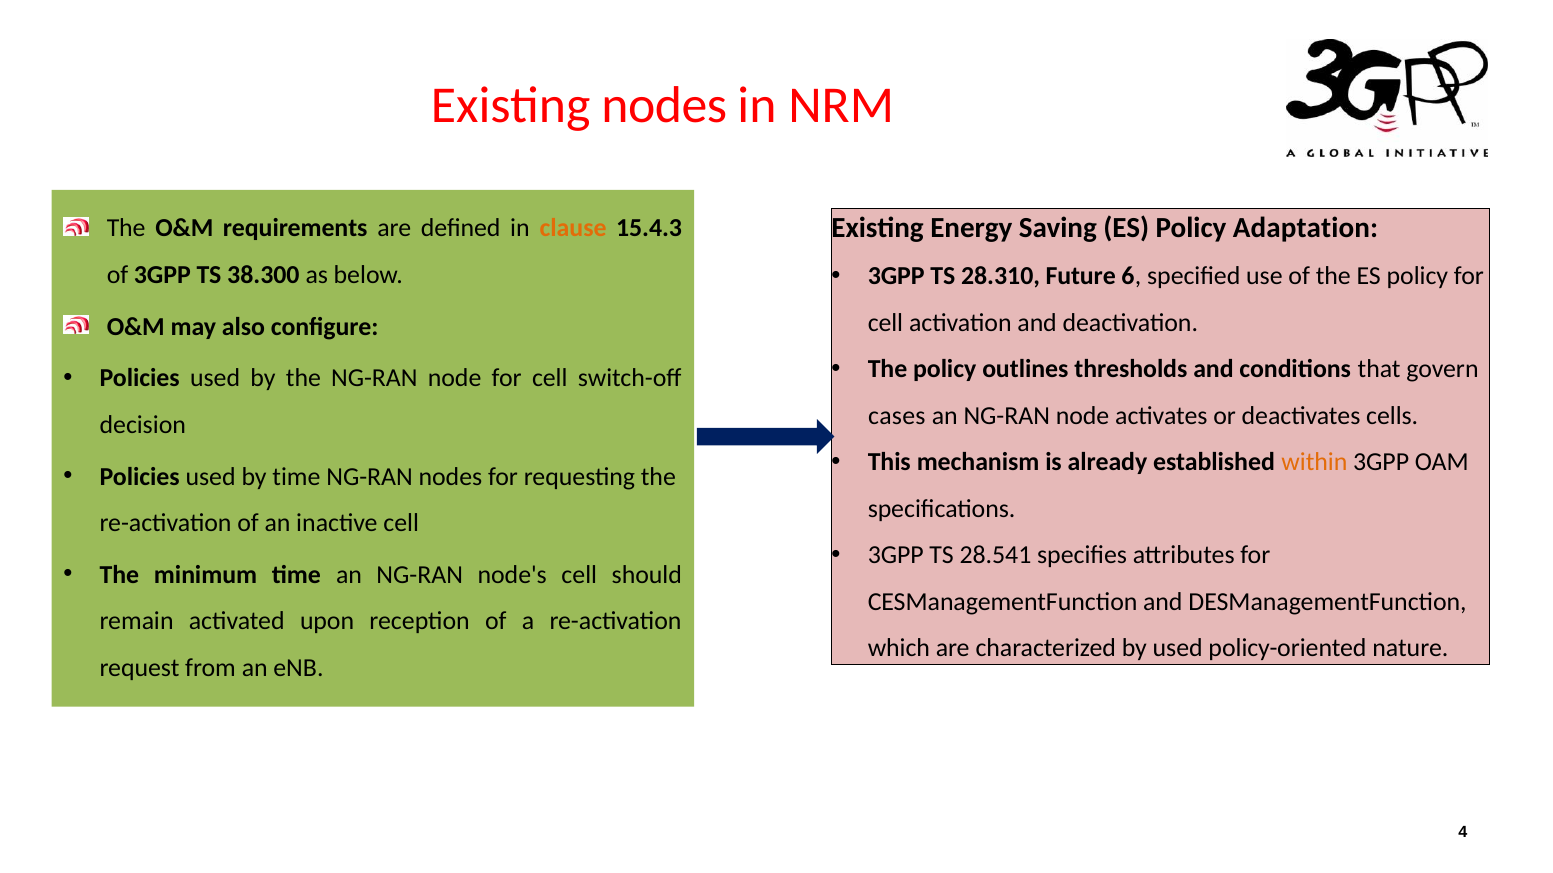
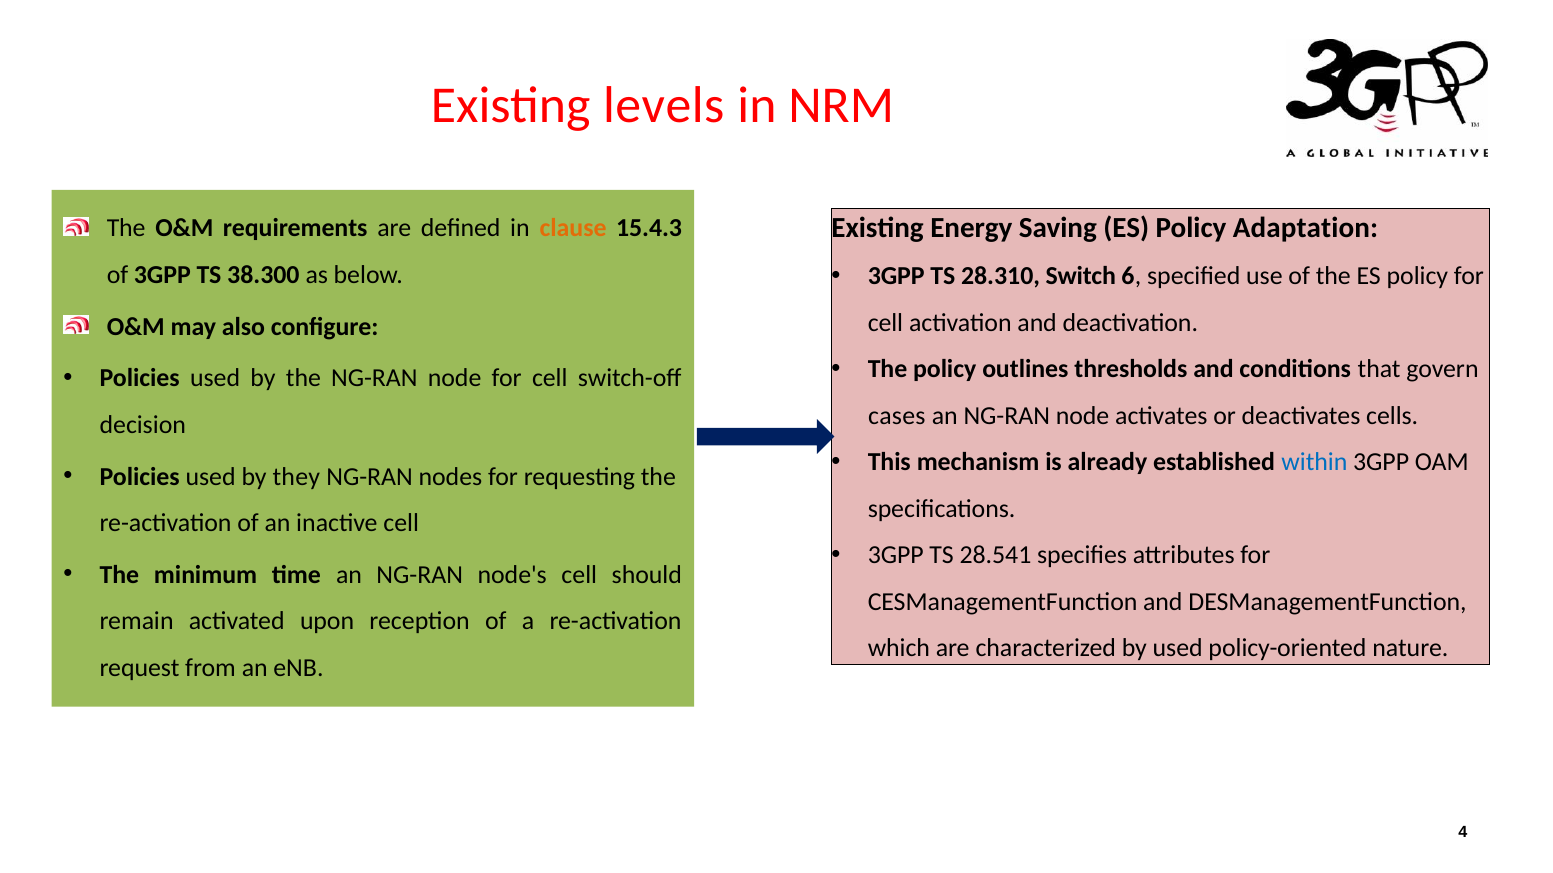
Existing nodes: nodes -> levels
Future: Future -> Switch
within colour: orange -> blue
by time: time -> they
